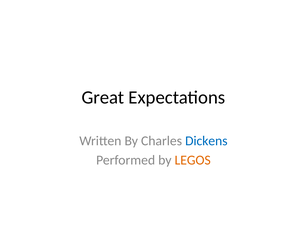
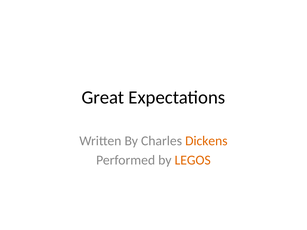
Dickens colour: blue -> orange
